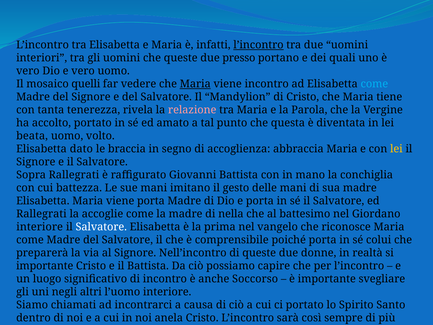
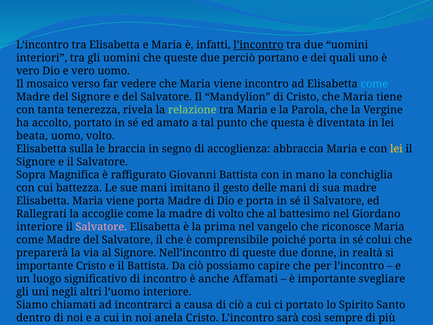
presso: presso -> perciò
quelli: quelli -> verso
Maria at (195, 84) underline: present -> none
relazione colour: pink -> light green
dato: dato -> sulla
Sopra Rallegrati: Rallegrati -> Magnifica
di nella: nella -> volto
Salvatore at (101, 227) colour: white -> pink
Soccorso: Soccorso -> Affamati
